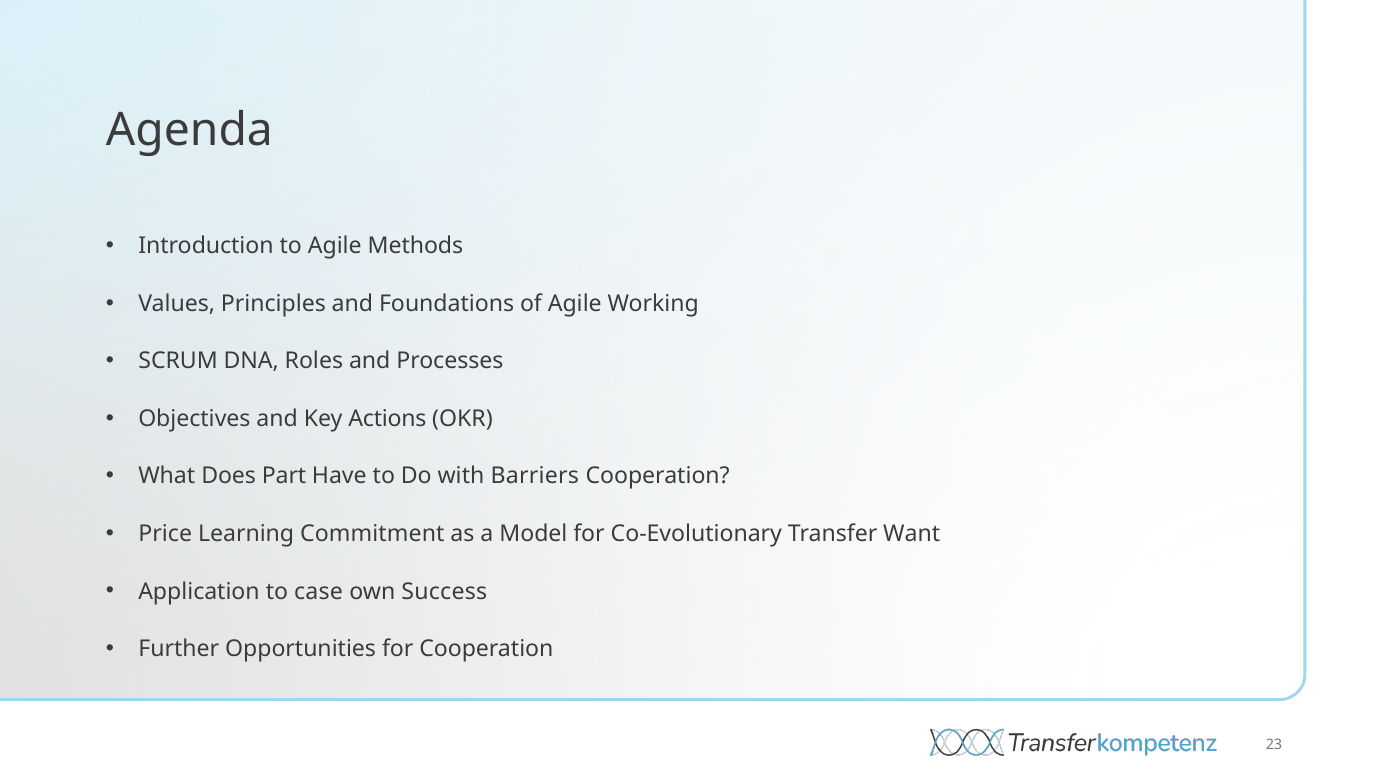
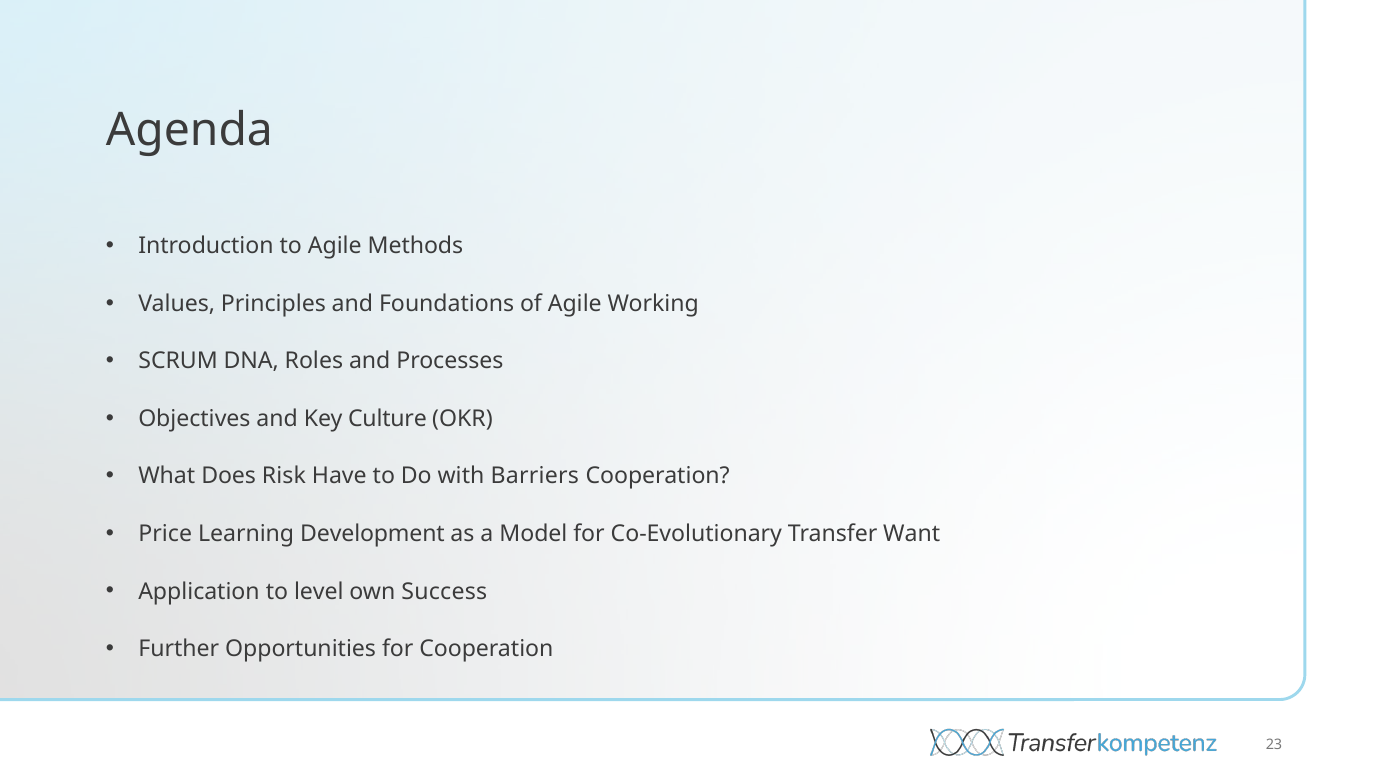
Actions: Actions -> Culture
Part: Part -> Risk
Commitment: Commitment -> Development
case: case -> level
